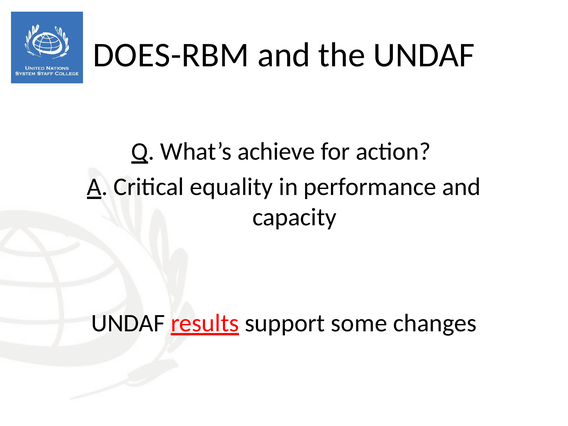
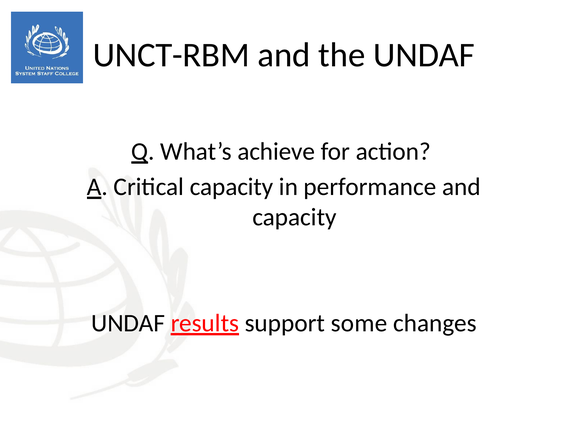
DOES-RBM: DOES-RBM -> UNCT-RBM
Critical equality: equality -> capacity
